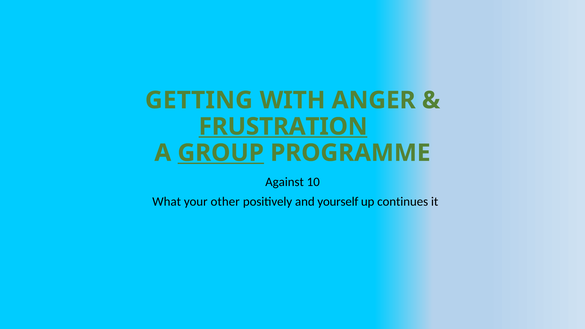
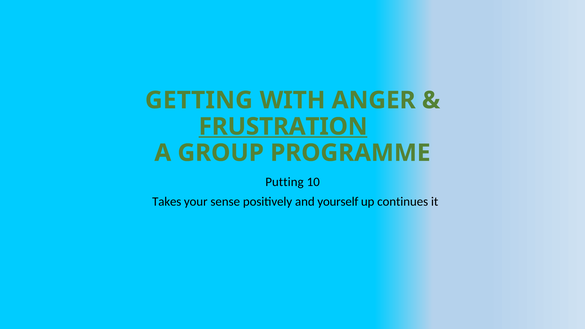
GROUP underline: present -> none
Against: Against -> Putting
What: What -> Takes
other: other -> sense
